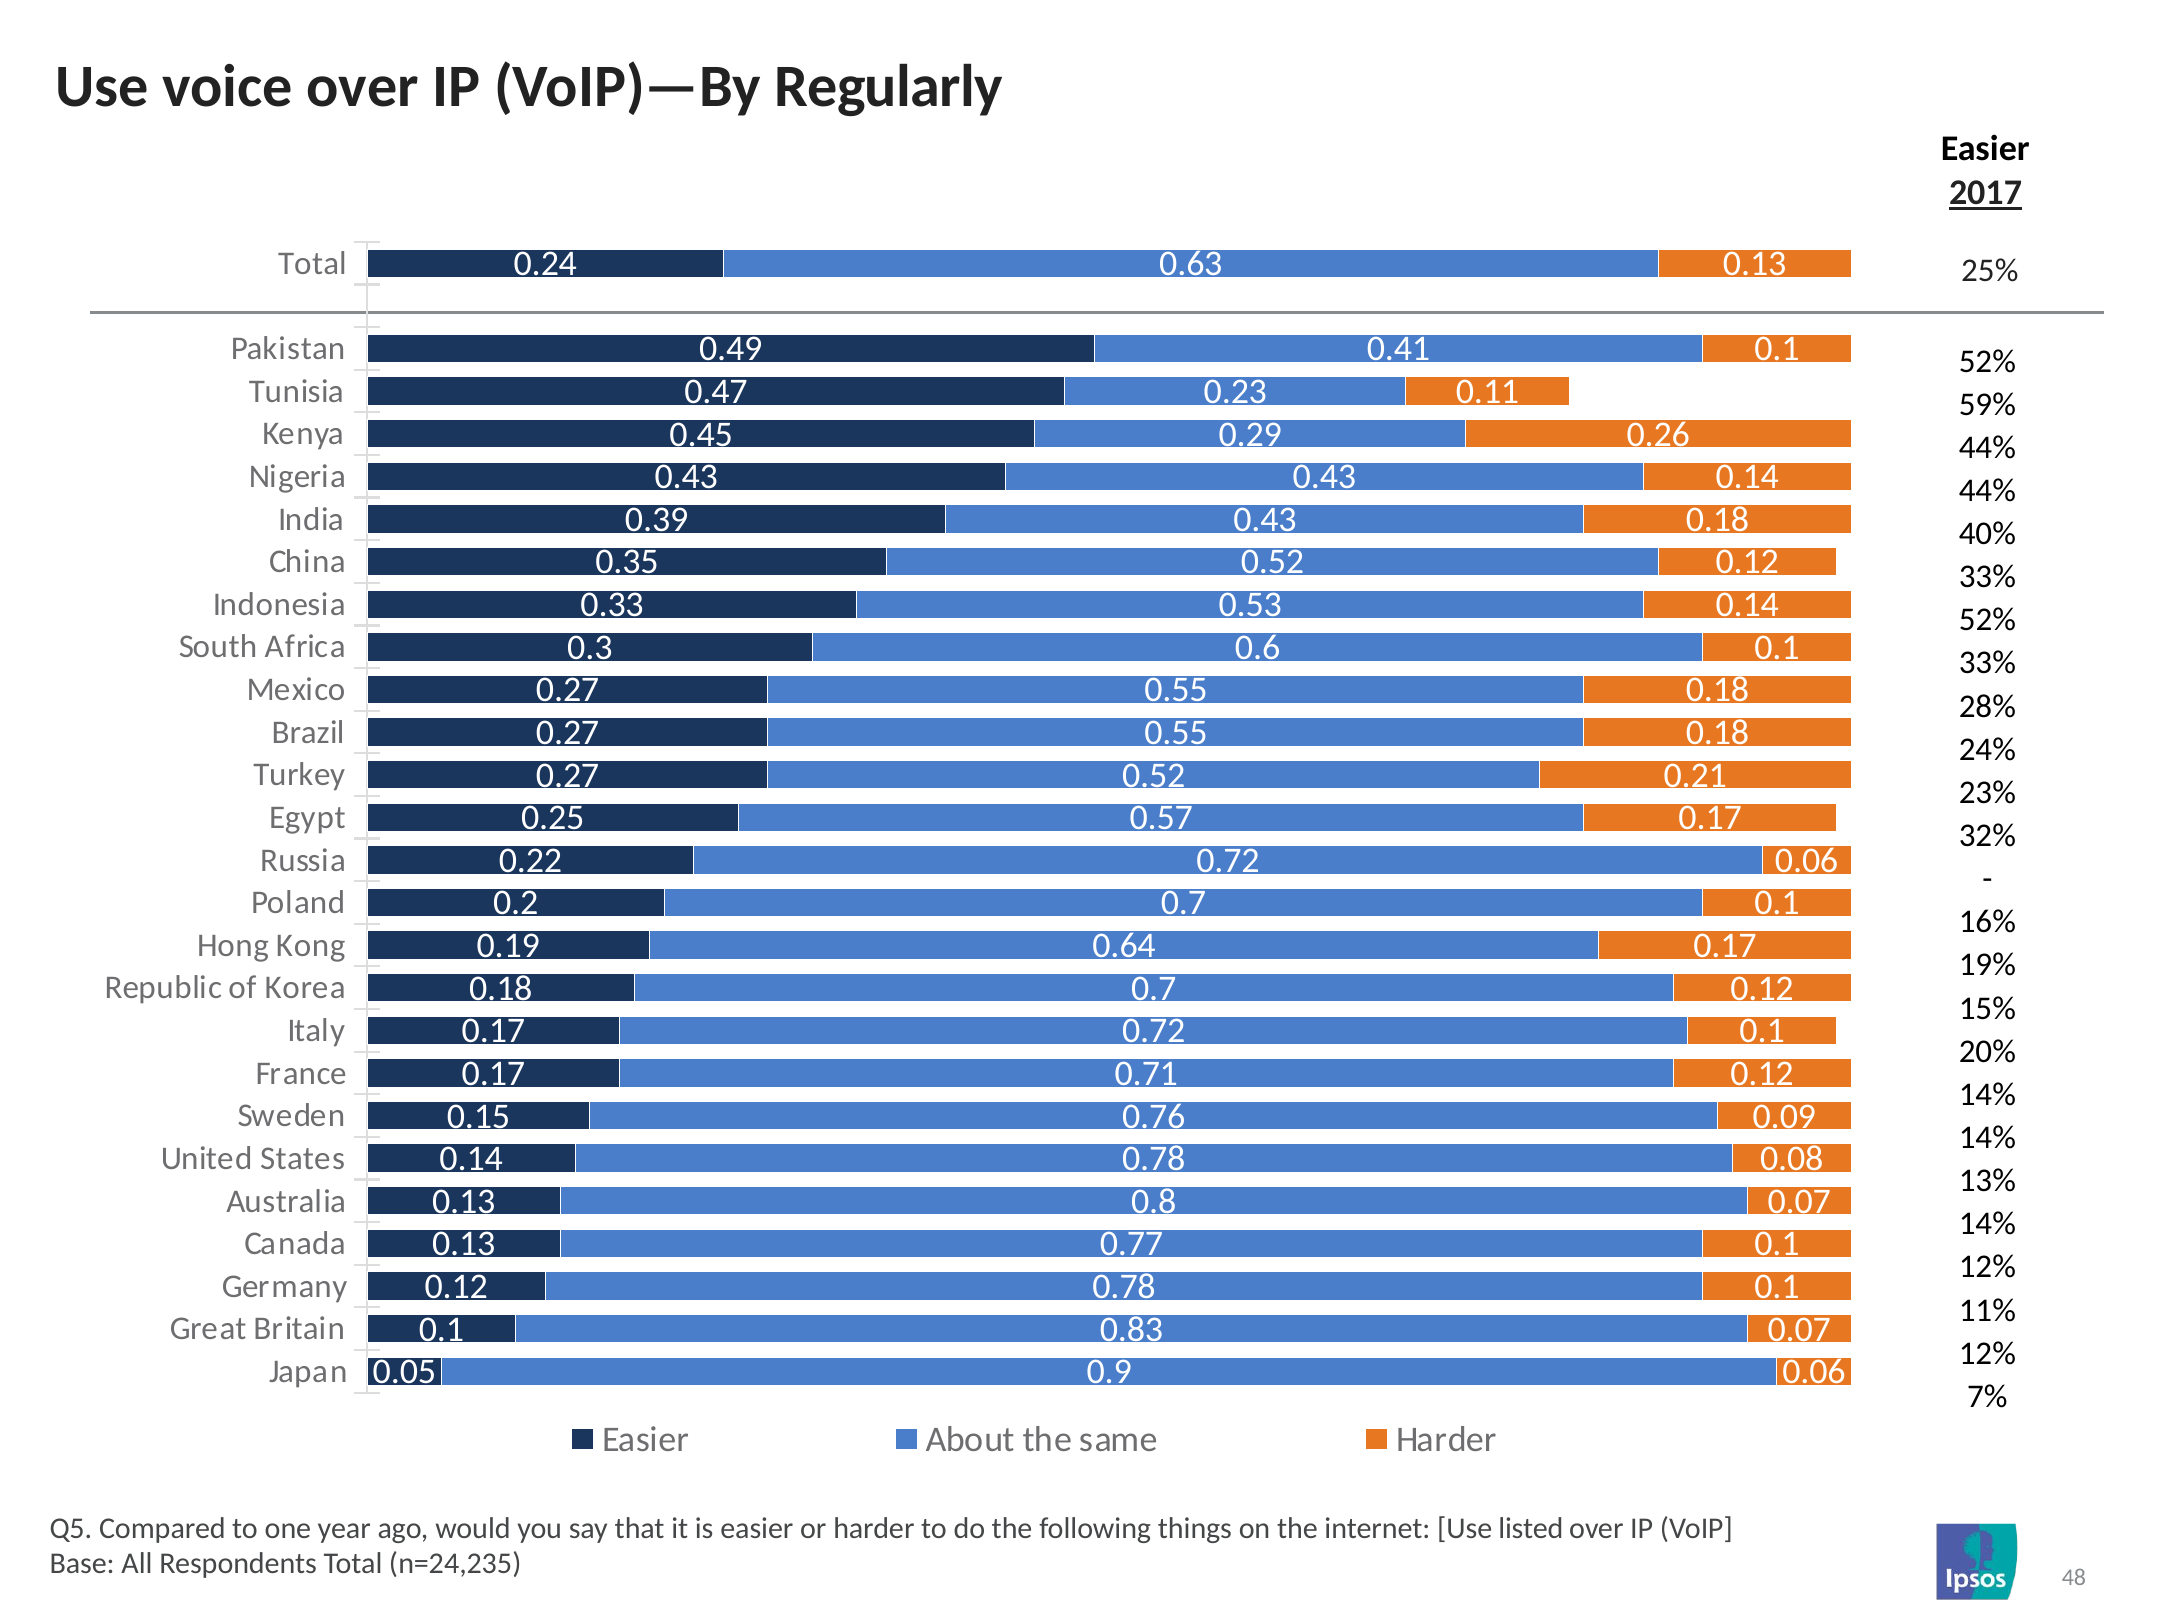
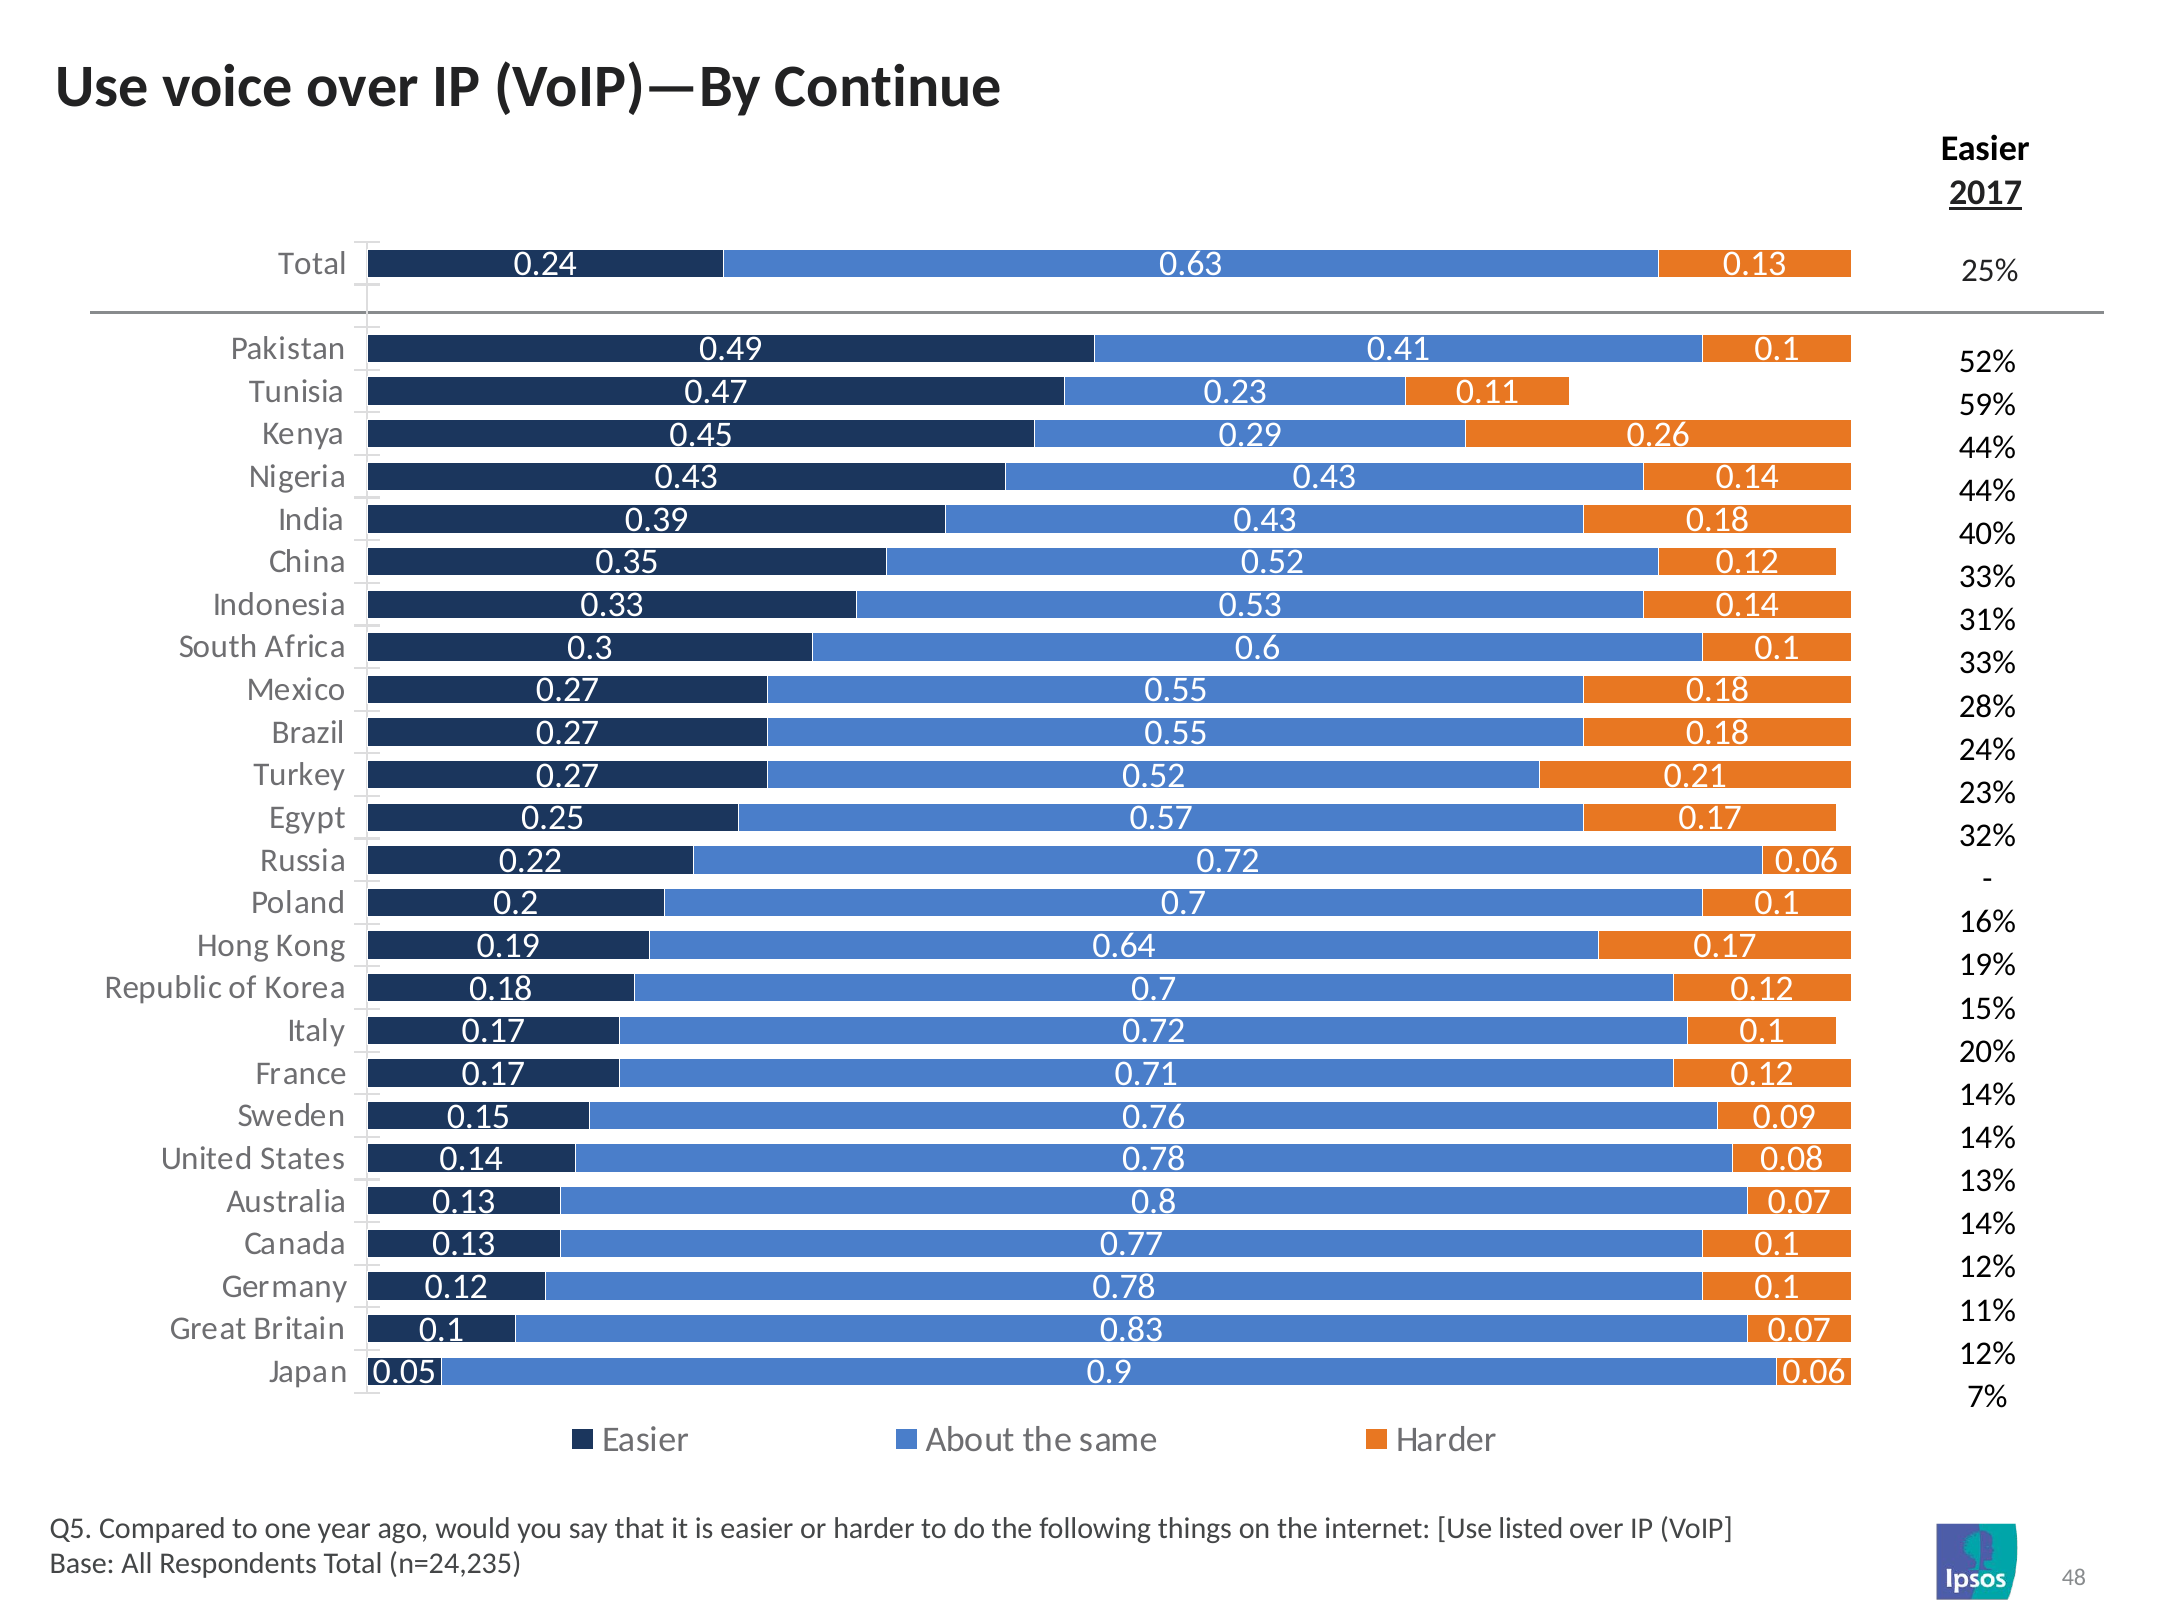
Regularly: Regularly -> Continue
52% at (1987, 620): 52% -> 31%
